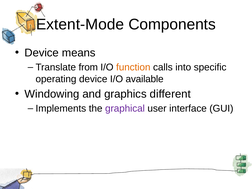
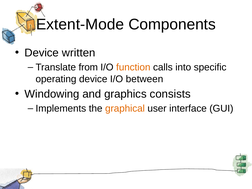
means: means -> written
available: available -> between
different: different -> consists
graphical colour: purple -> orange
